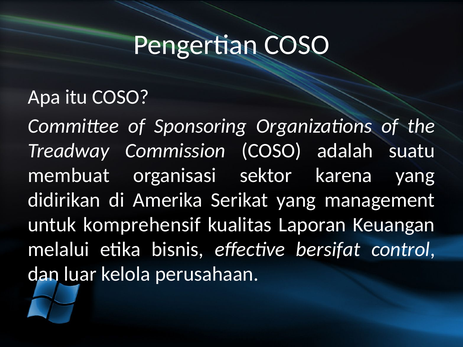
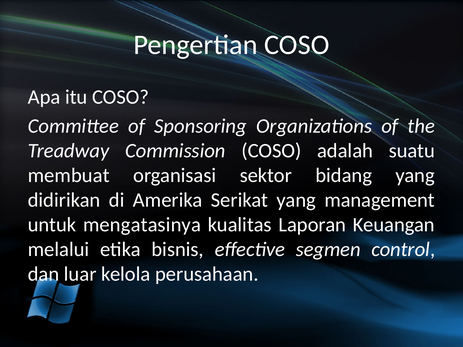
karena: karena -> bidang
komprehensif: komprehensif -> mengatasinya
bersifat: bersifat -> segmen
